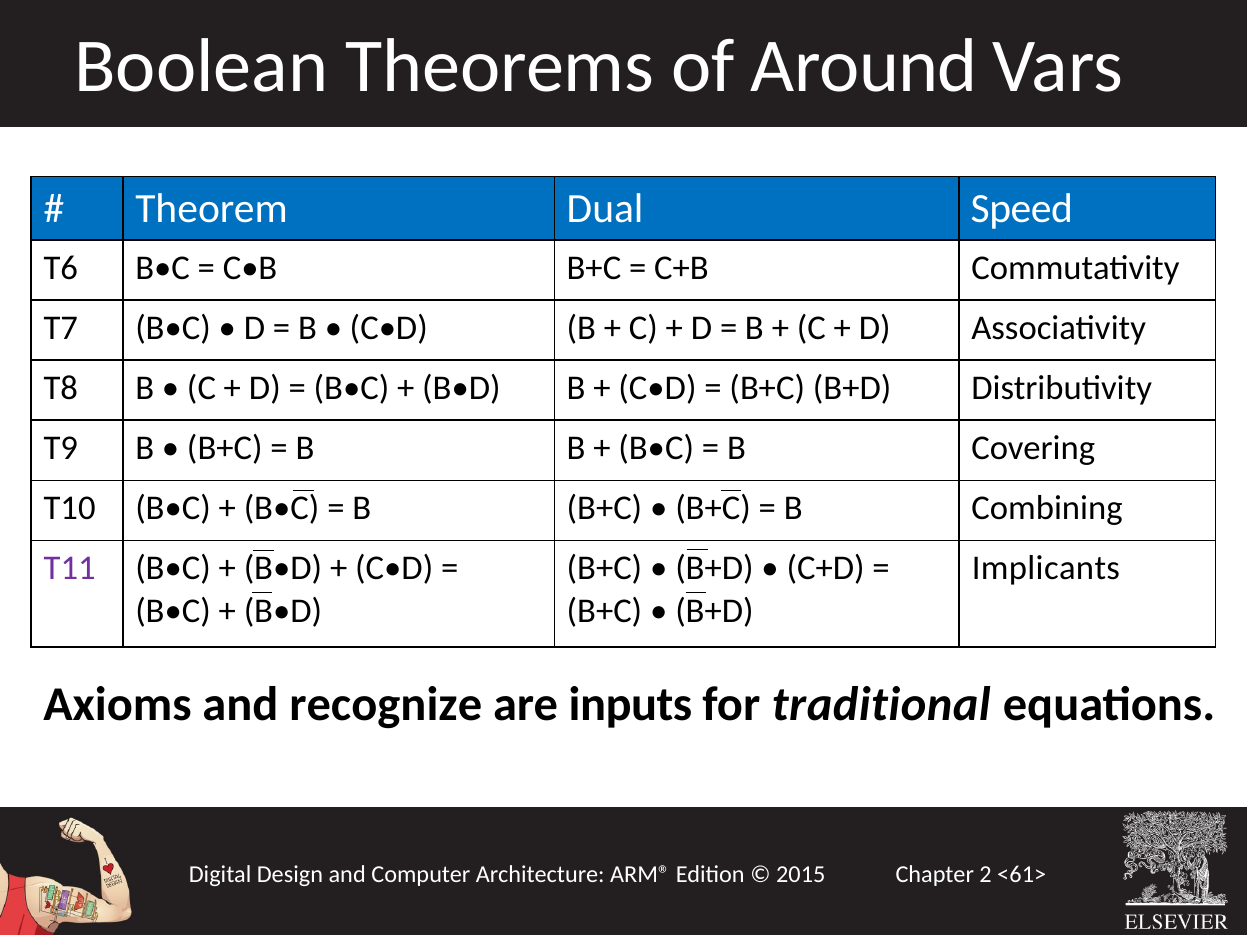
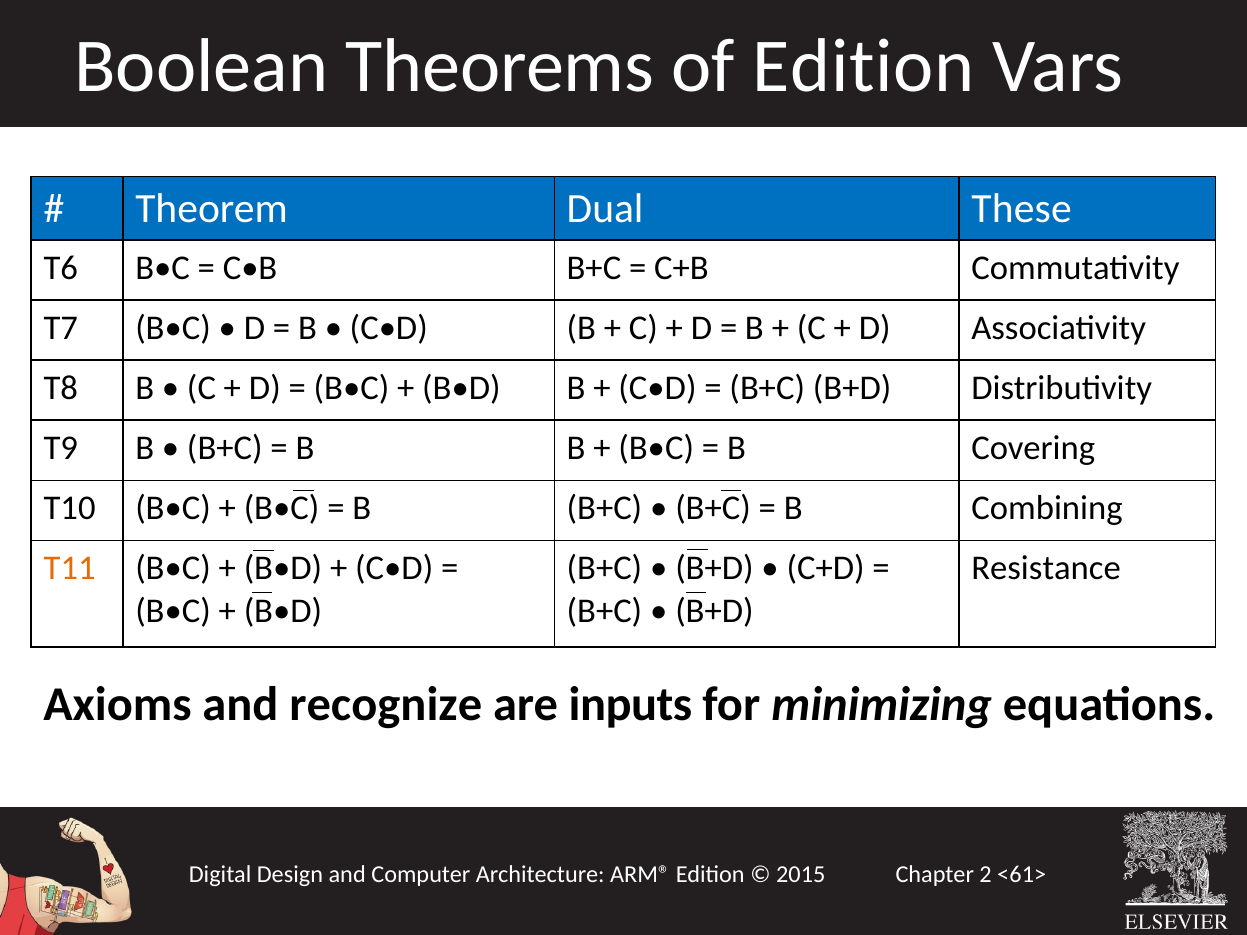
of Around: Around -> Edition
Speed: Speed -> These
T11 colour: purple -> orange
Implicants: Implicants -> Resistance
traditional: traditional -> minimizing
